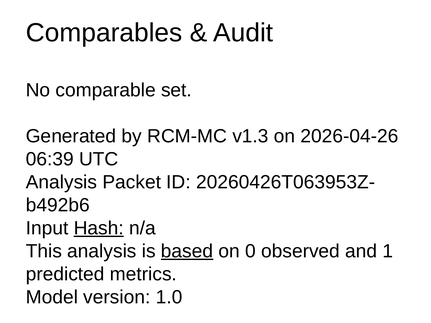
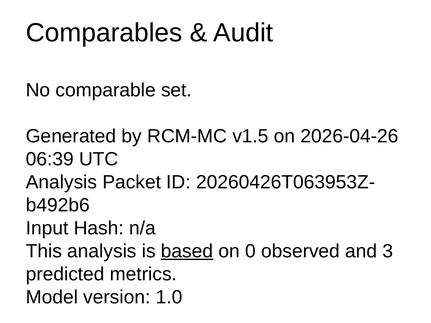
v1.3: v1.3 -> v1.5
Hash underline: present -> none
1: 1 -> 3
